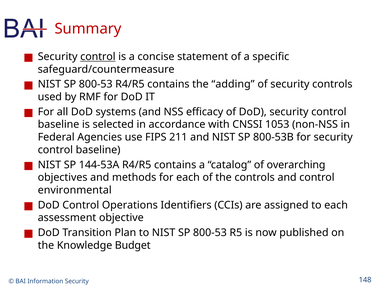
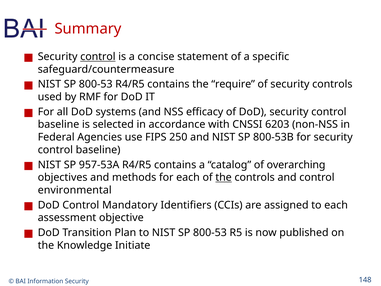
adding: adding -> require
1053: 1053 -> 6203
211: 211 -> 250
144-53A: 144-53A -> 957-53A
the at (224, 177) underline: none -> present
Operations: Operations -> Mandatory
Budget: Budget -> Initiate
